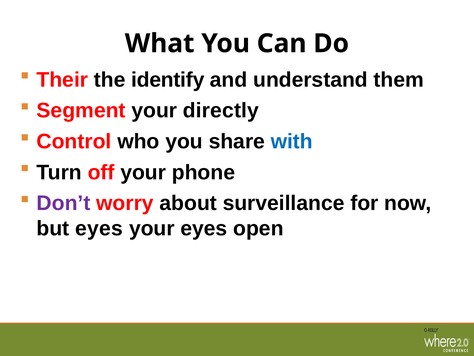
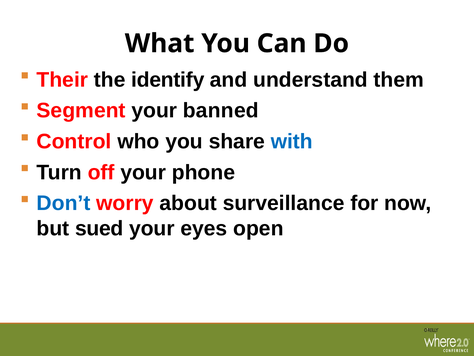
directly: directly -> banned
Don’t colour: purple -> blue
but eyes: eyes -> sued
